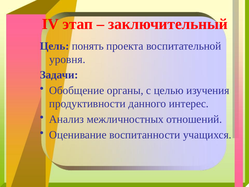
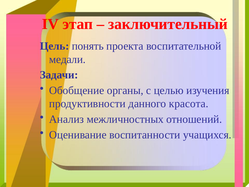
уровня: уровня -> медали
интерес: интерес -> красота
